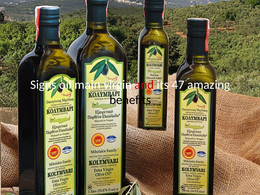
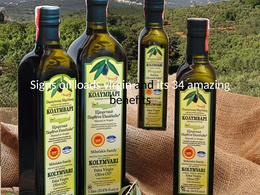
main: main -> loads
and colour: red -> black
47: 47 -> 34
